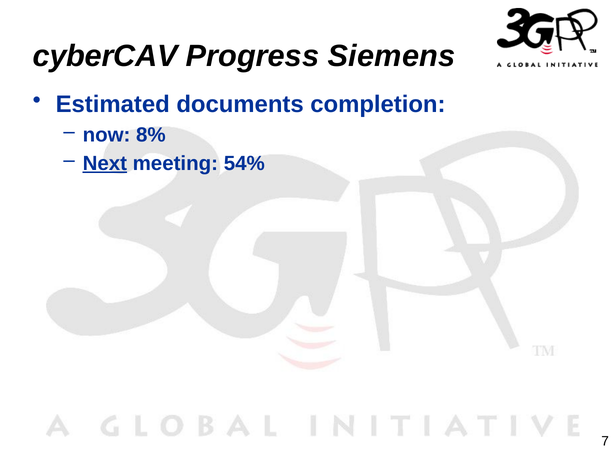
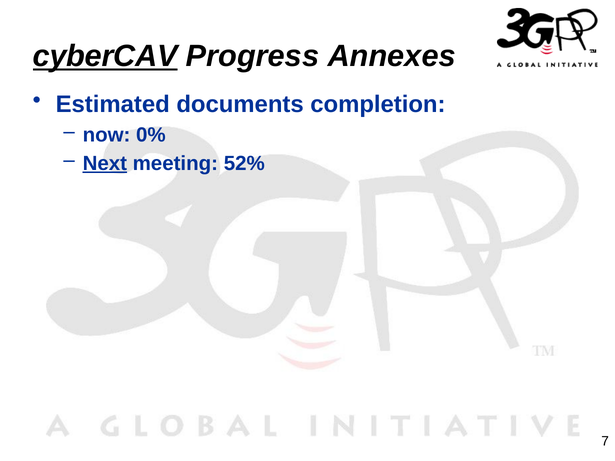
cyberCAV underline: none -> present
Siemens: Siemens -> Annexes
8%: 8% -> 0%
54%: 54% -> 52%
